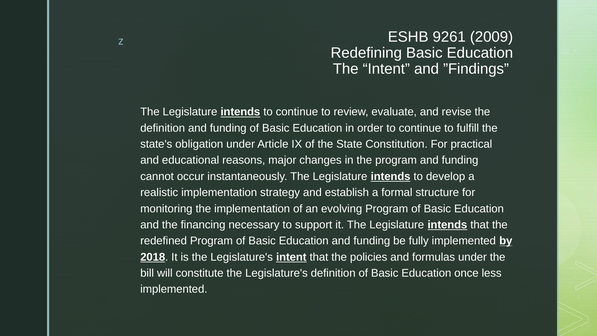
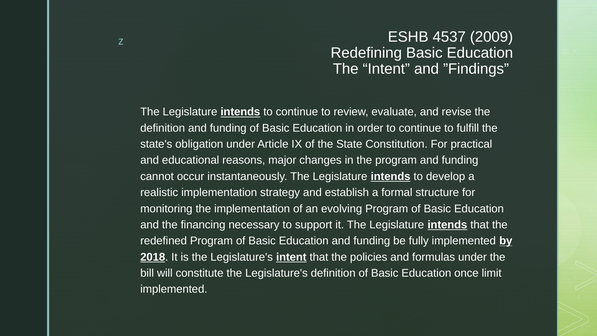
9261: 9261 -> 4537
less: less -> limit
